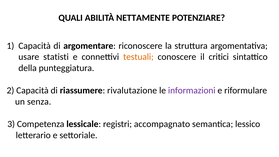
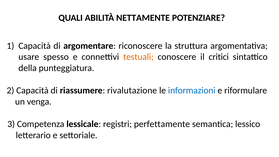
statisti: statisti -> spesso
informazioni colour: purple -> blue
senza: senza -> venga
accompagnato: accompagnato -> perfettamente
